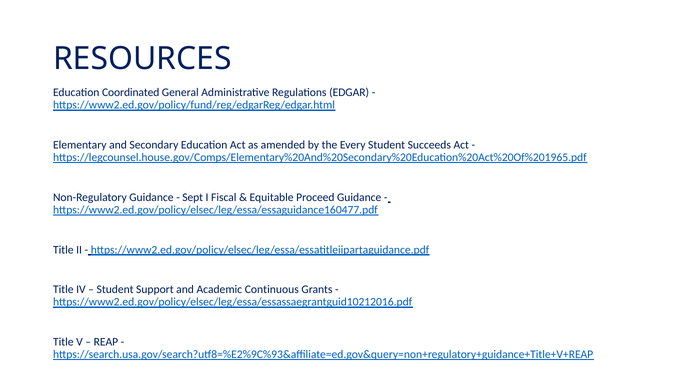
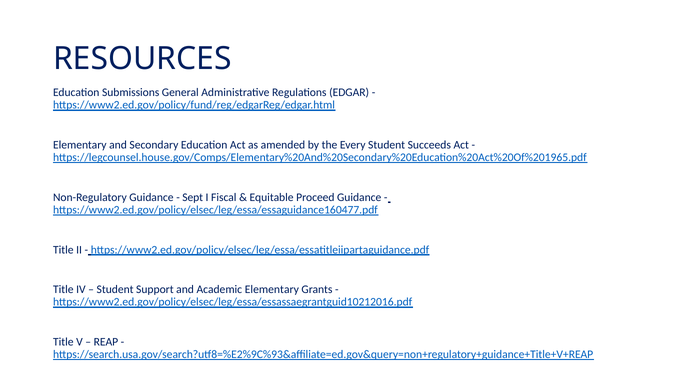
Coordinated: Coordinated -> Submissions
Academic Continuous: Continuous -> Elementary
